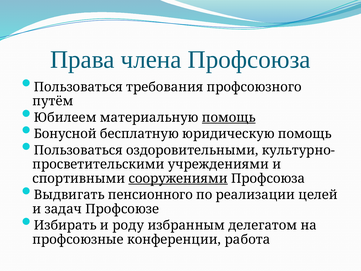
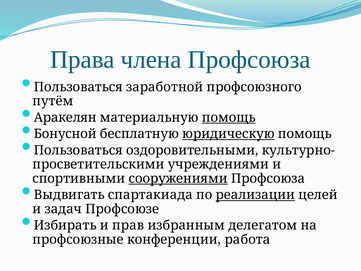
требования: требования -> заработной
Юбилеем: Юбилеем -> Аракелян
юридическую underline: none -> present
пенсионного: пенсионного -> спартакиада
реализации underline: none -> present
роду: роду -> прав
